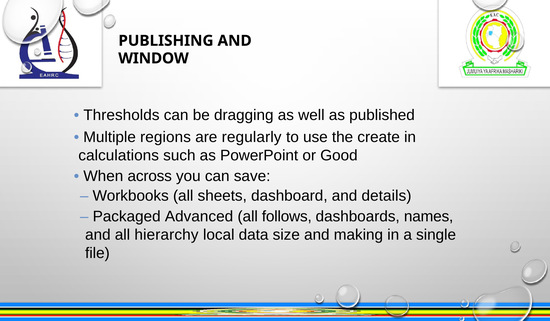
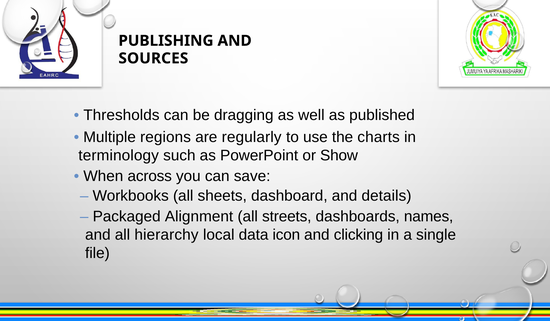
WINDOW: WINDOW -> SOURCES
create: create -> charts
calculations: calculations -> terminology
Good: Good -> Show
Advanced: Advanced -> Alignment
follows: follows -> streets
size: size -> icon
making: making -> clicking
